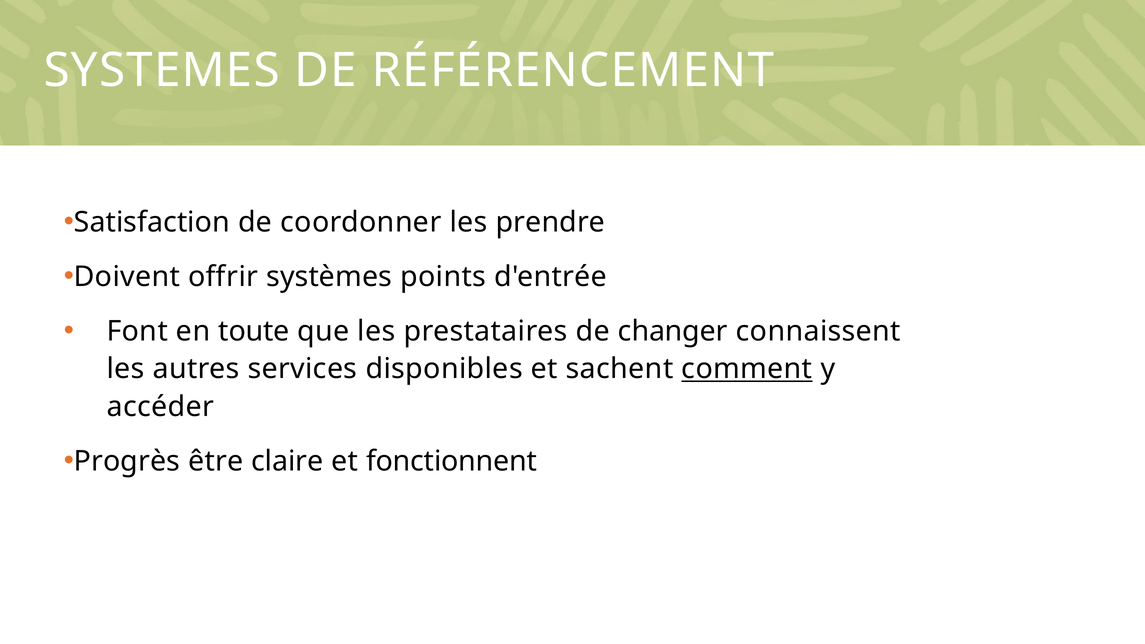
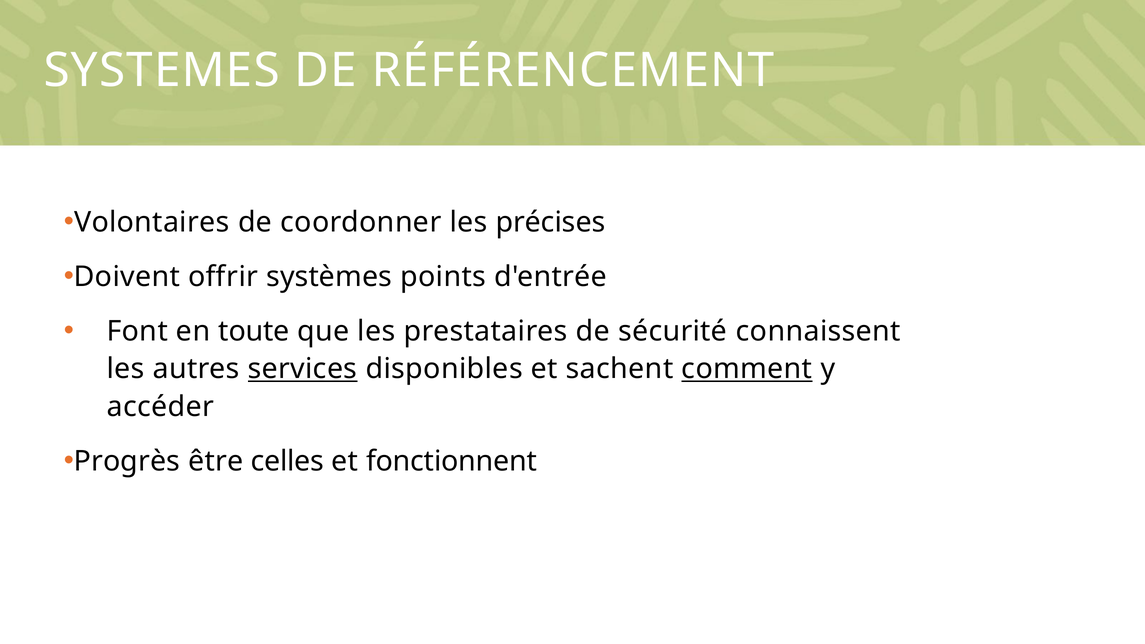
Satisfaction: Satisfaction -> Volontaires
prendre: prendre -> précises
changer: changer -> sécurité
services underline: none -> present
claire: claire -> celles
